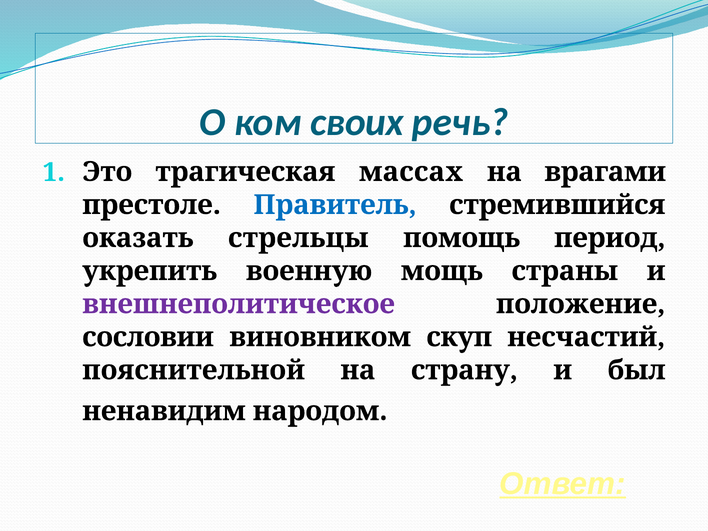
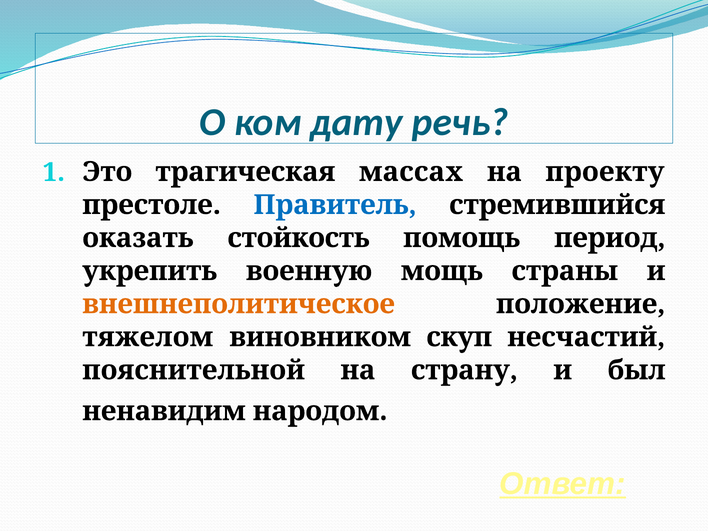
своих: своих -> дату
врагами: врагами -> проекту
стрельцы: стрельцы -> стойкость
внешнеполитическое colour: purple -> orange
сословии: сословии -> тяжелом
